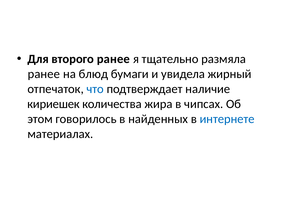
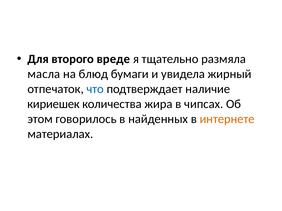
второго ранее: ранее -> вреде
ранее at (44, 74): ранее -> масла
интернете colour: blue -> orange
